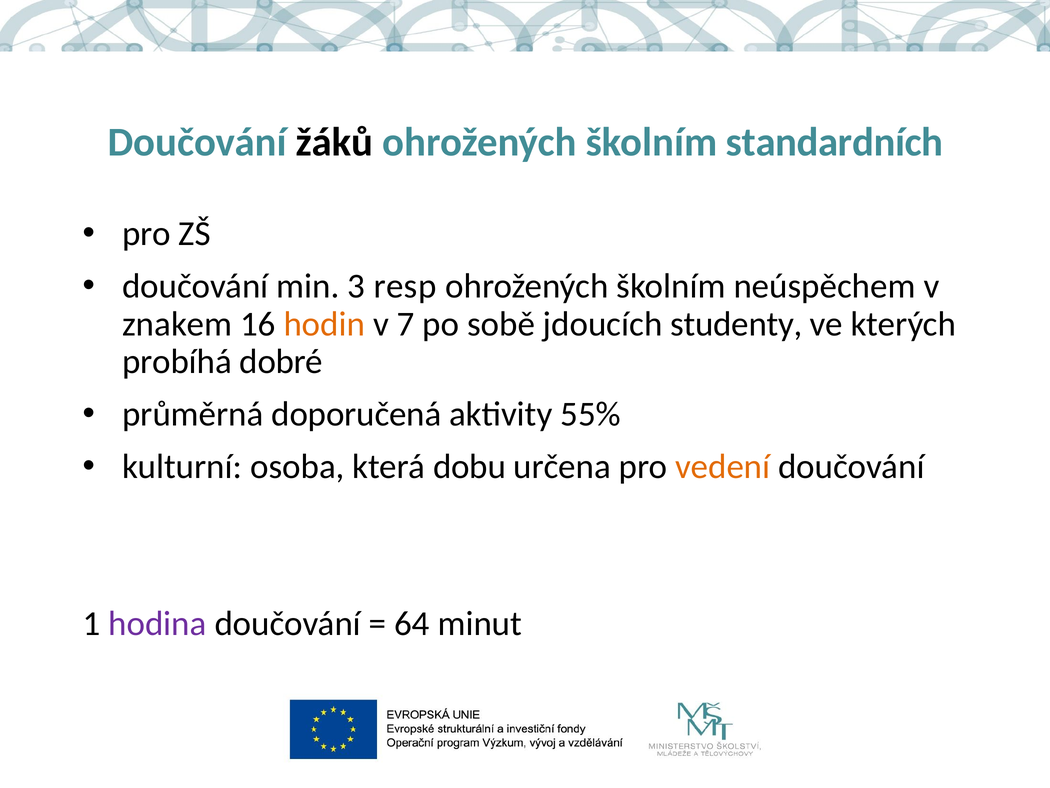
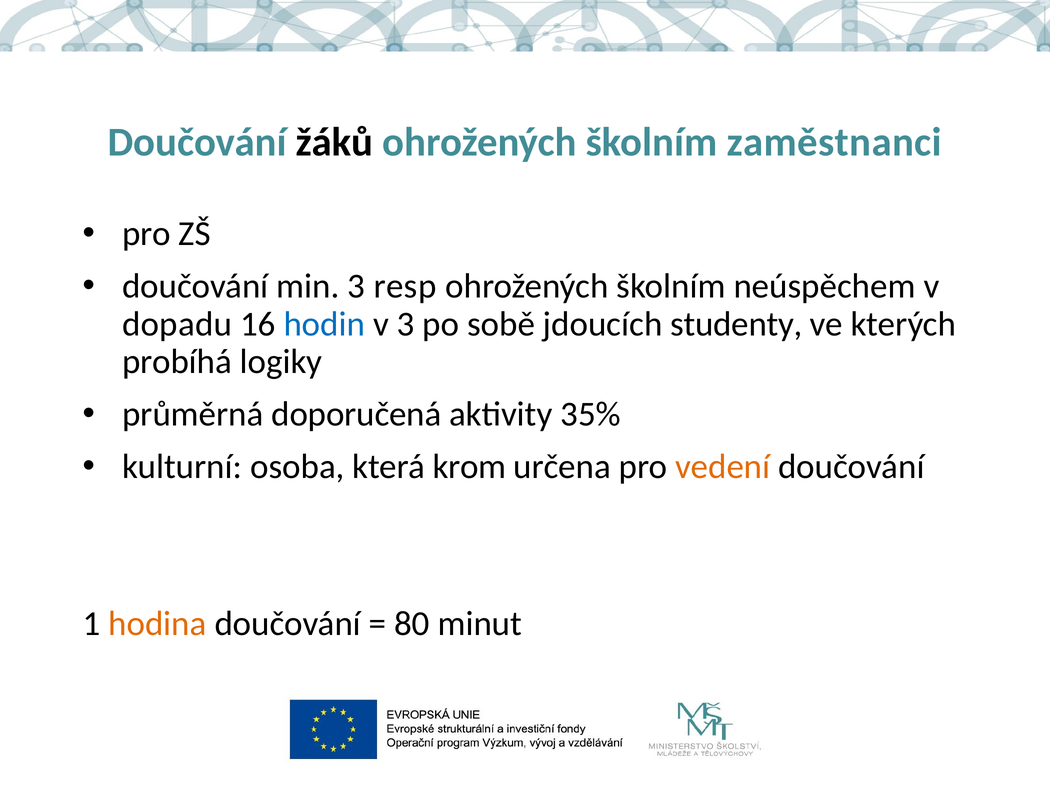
standardních: standardních -> zaměstnanci
znakem: znakem -> dopadu
hodin colour: orange -> blue
v 7: 7 -> 3
dobré: dobré -> logiky
55%: 55% -> 35%
dobu: dobu -> krom
hodina colour: purple -> orange
64: 64 -> 80
